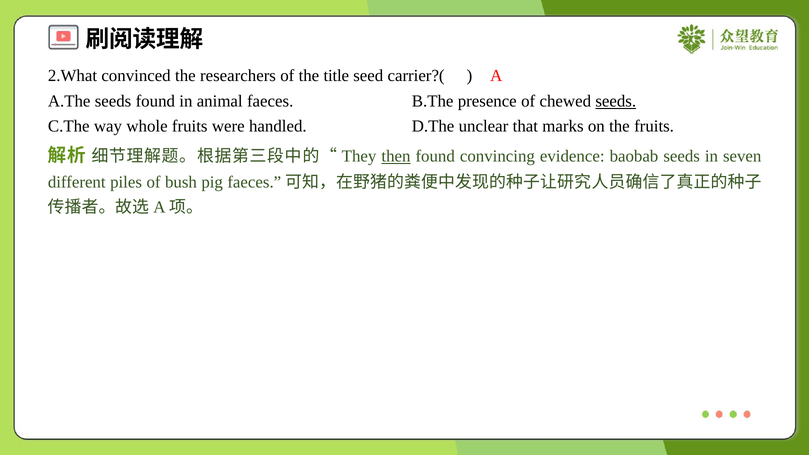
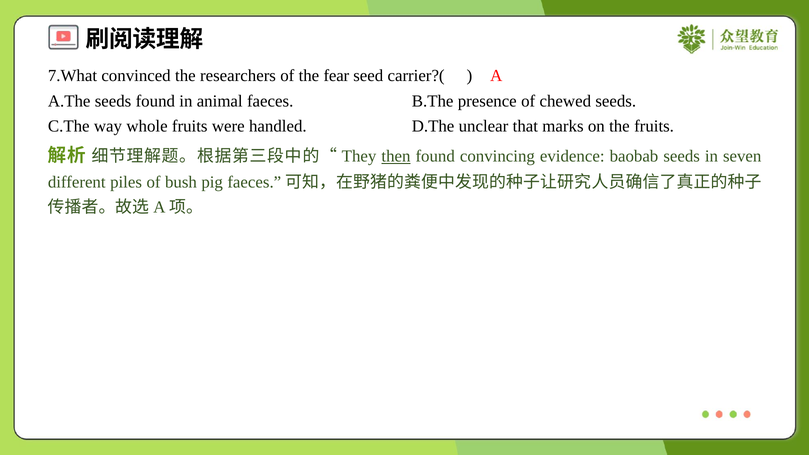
2.What: 2.What -> 7.What
title: title -> fear
seeds at (616, 101) underline: present -> none
